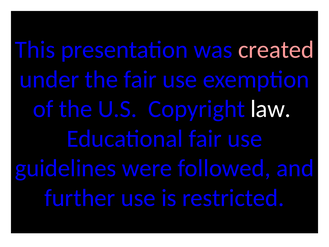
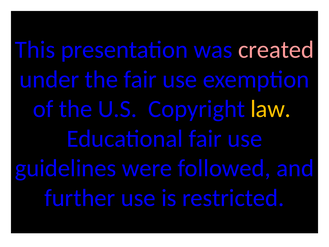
law colour: white -> yellow
